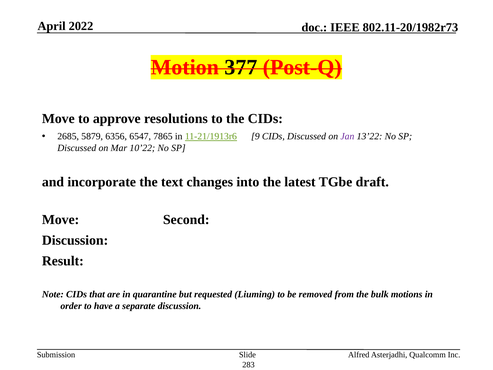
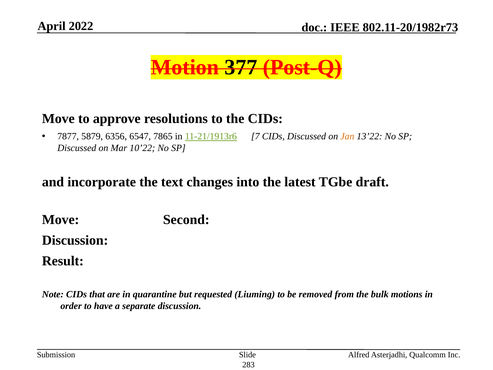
2685: 2685 -> 7877
9: 9 -> 7
Jan colour: purple -> orange
